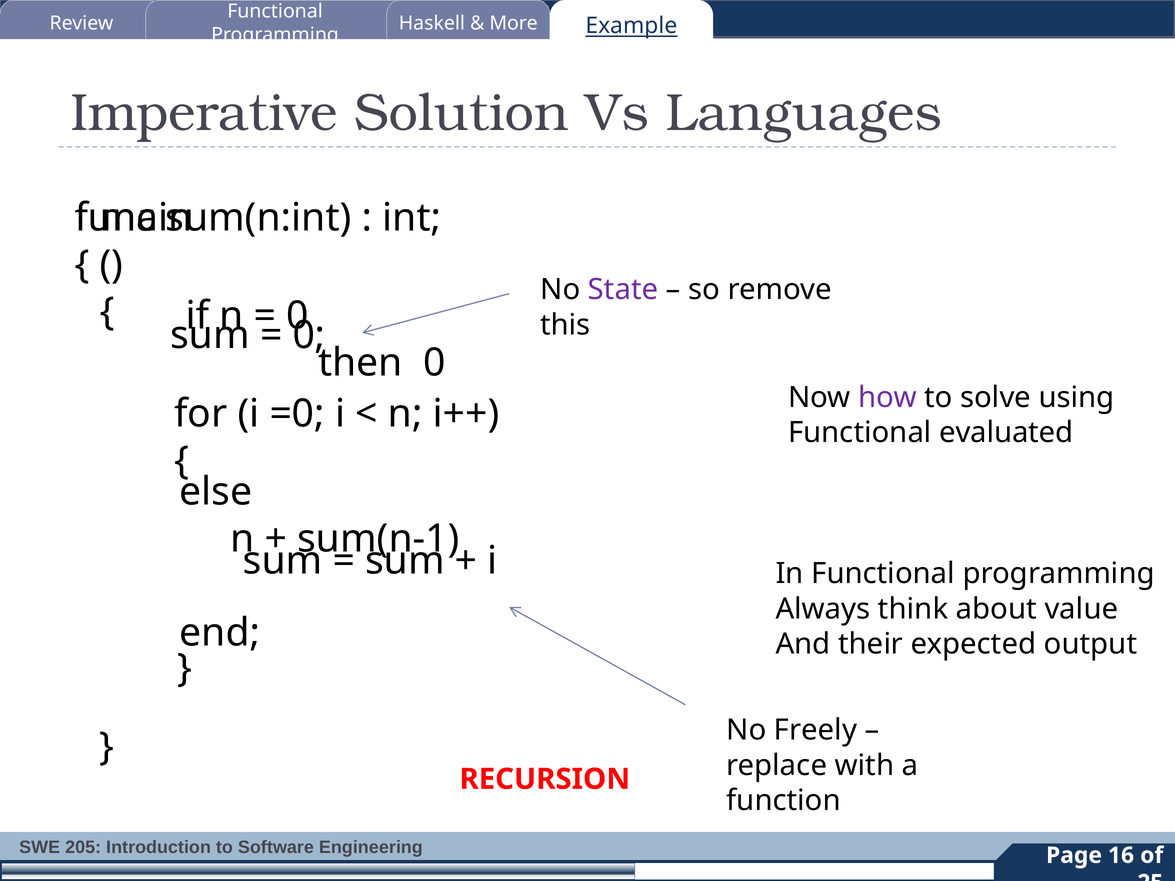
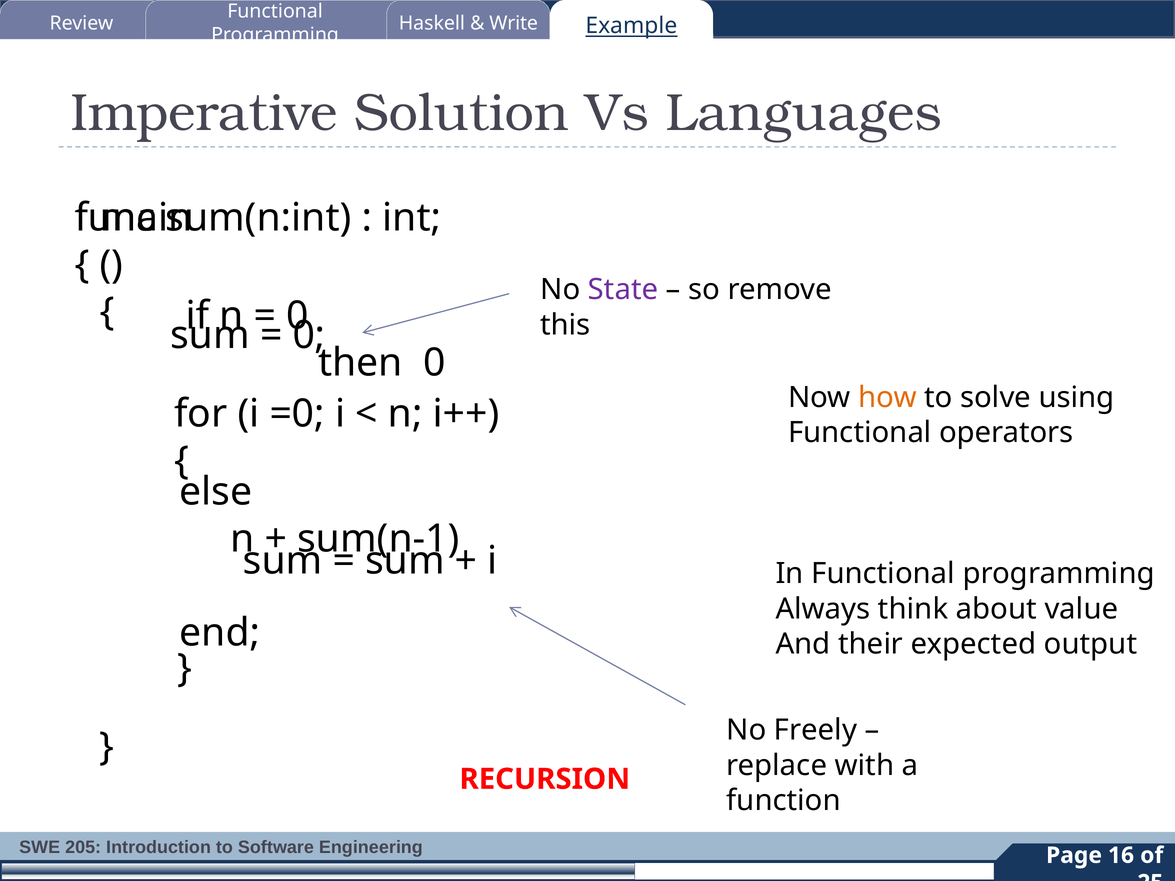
More: More -> Write
how colour: purple -> orange
evaluated: evaluated -> operators
